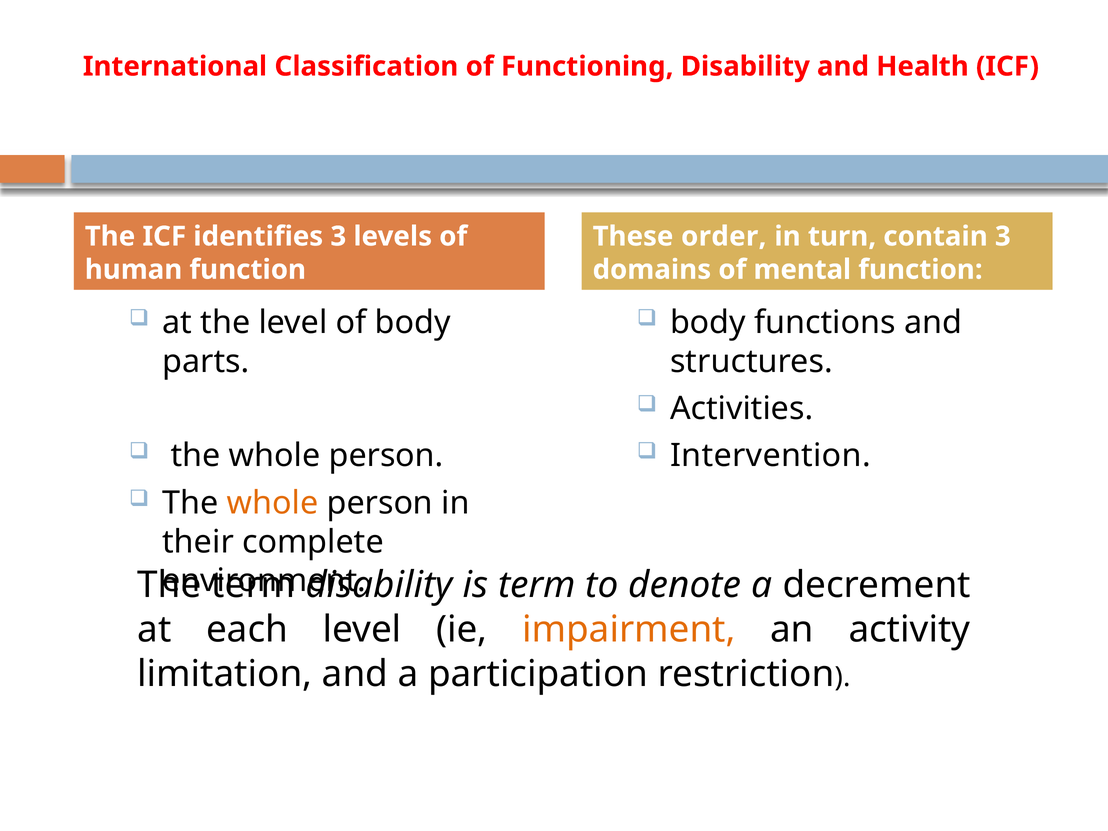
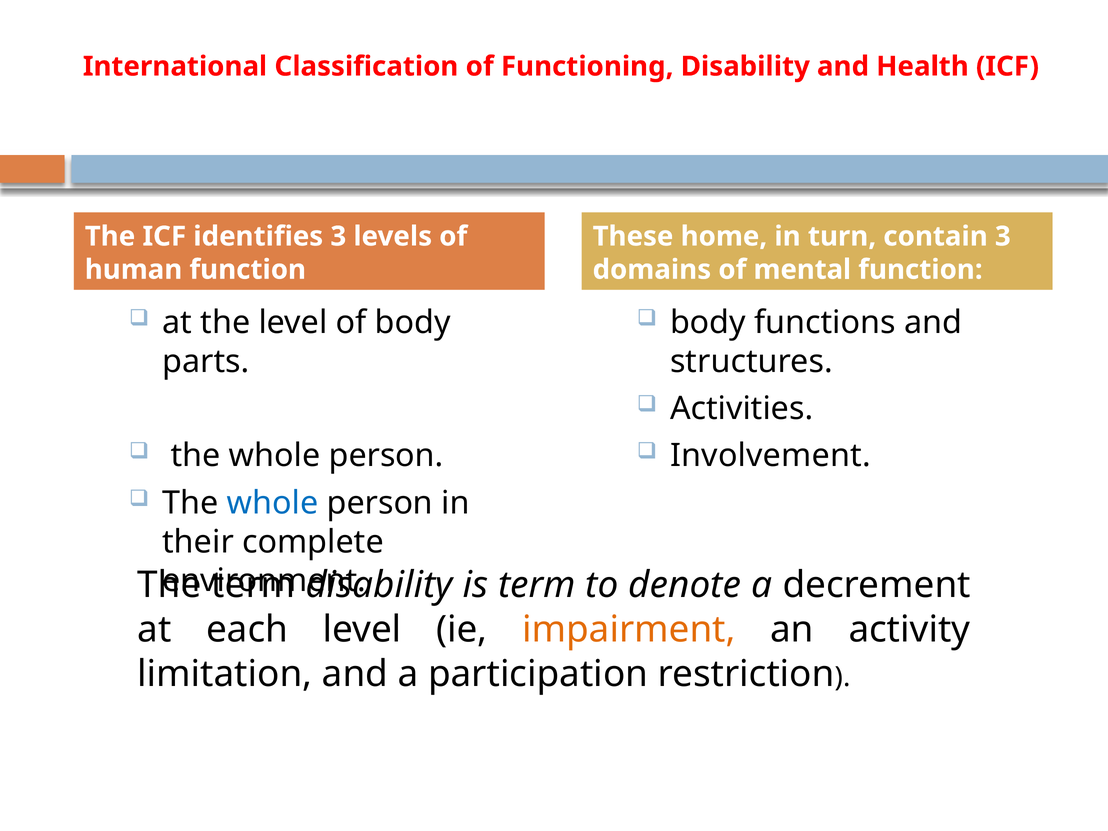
order: order -> home
Intervention: Intervention -> Involvement
whole at (272, 503) colour: orange -> blue
